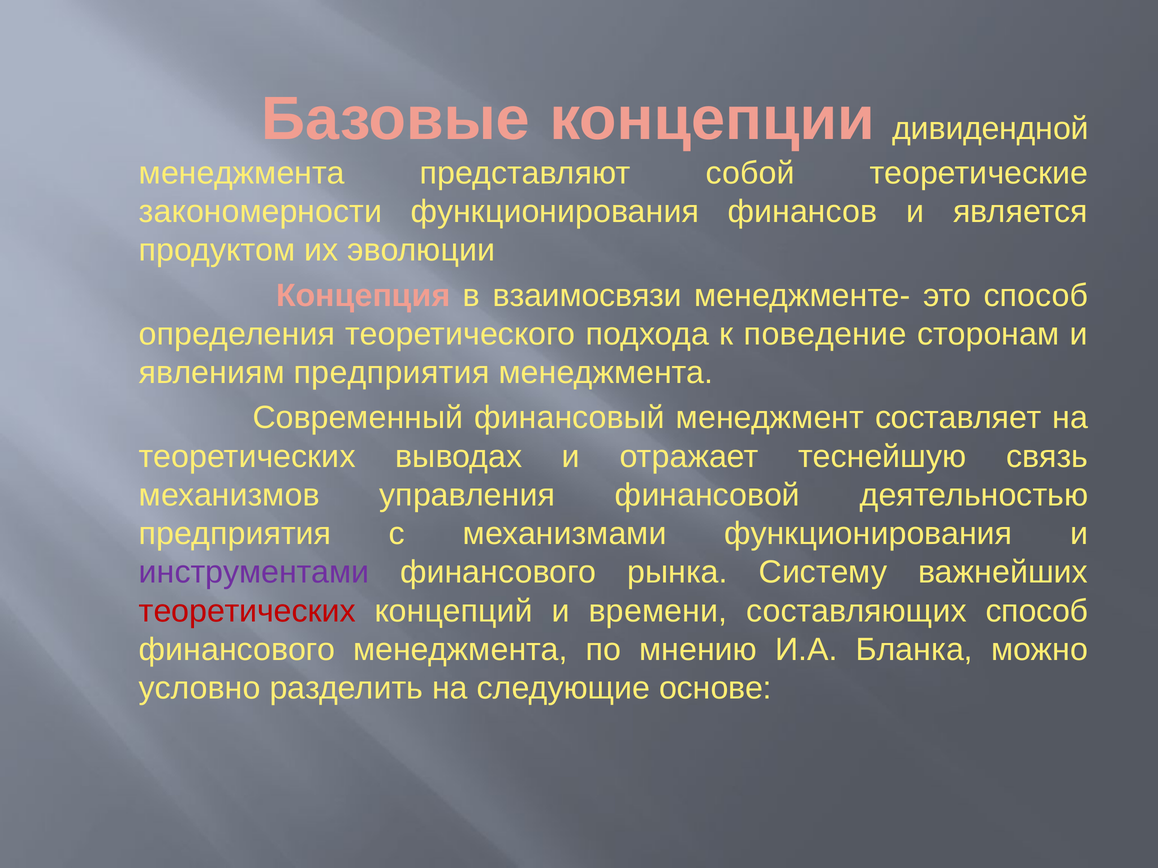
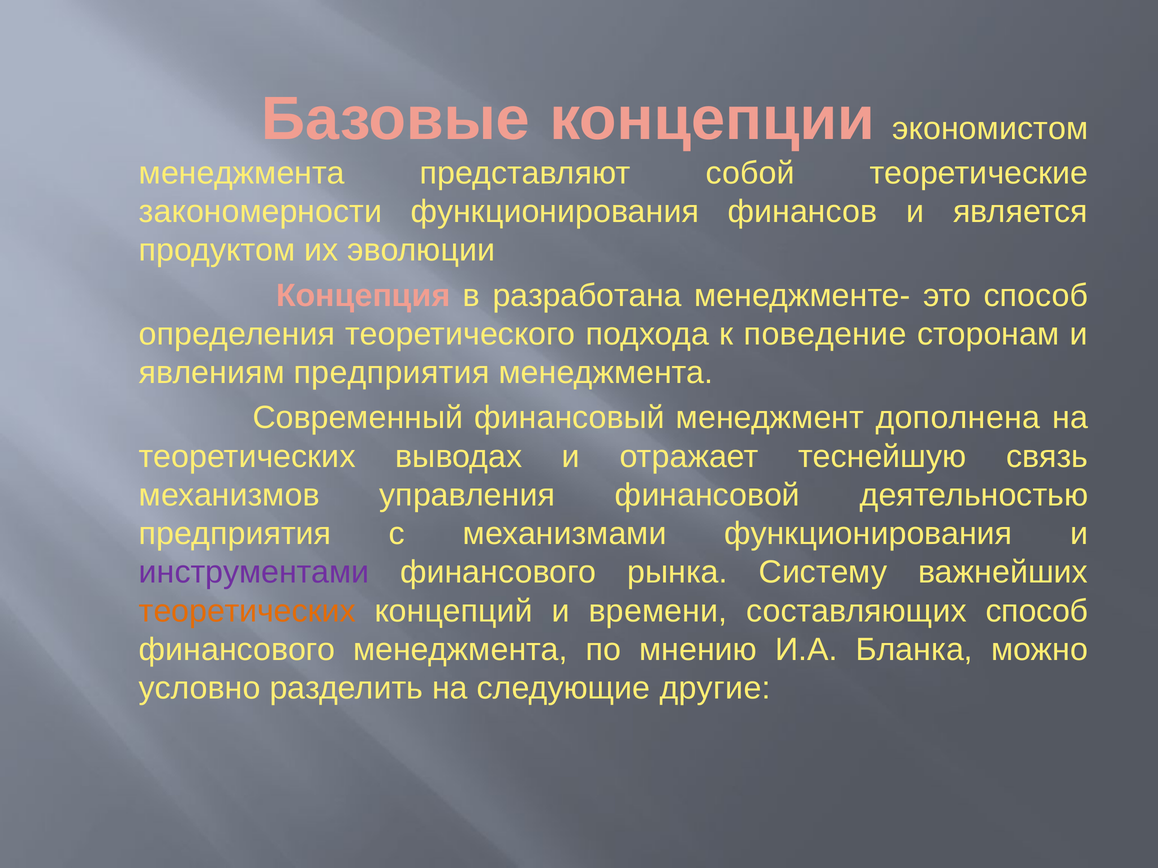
дивидендной: дивидендной -> экономистом
взаимосвязи: взаимосвязи -> разработана
составляет: составляет -> дополнена
теоретических at (247, 611) colour: red -> orange
основе: основе -> другие
